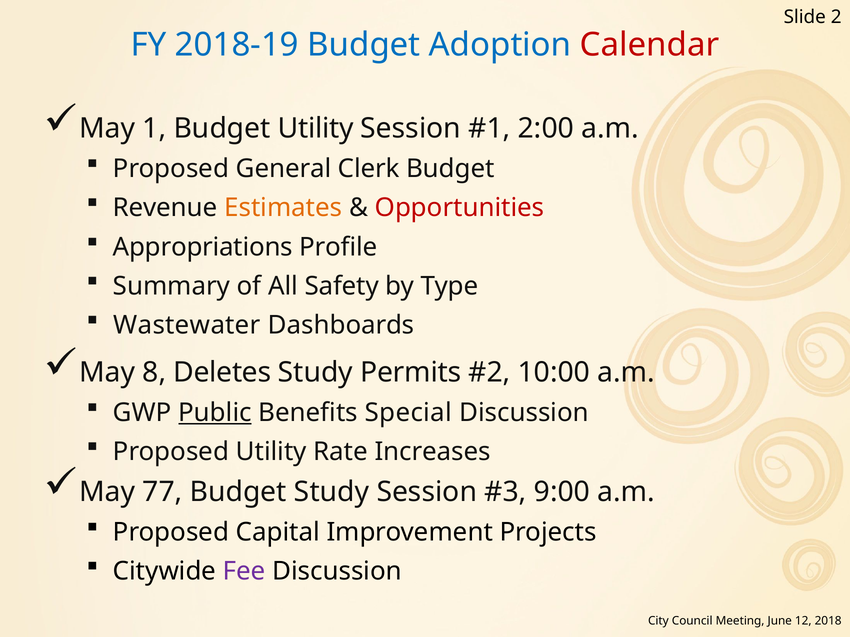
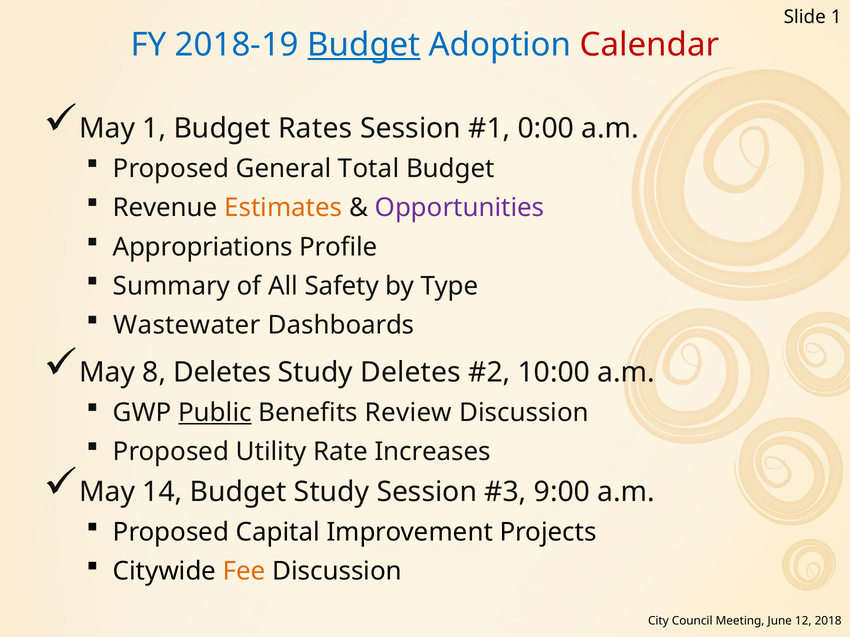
Slide 2: 2 -> 1
Budget at (364, 45) underline: none -> present
Budget Utility: Utility -> Rates
2:00: 2:00 -> 0:00
Clerk: Clerk -> Total
Opportunities colour: red -> purple
Study Permits: Permits -> Deletes
Special: Special -> Review
77: 77 -> 14
Fee colour: purple -> orange
